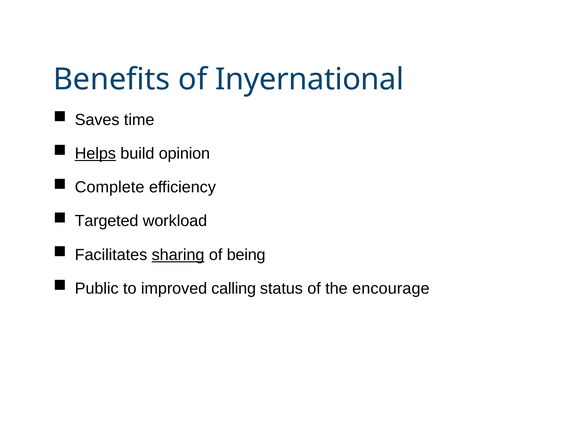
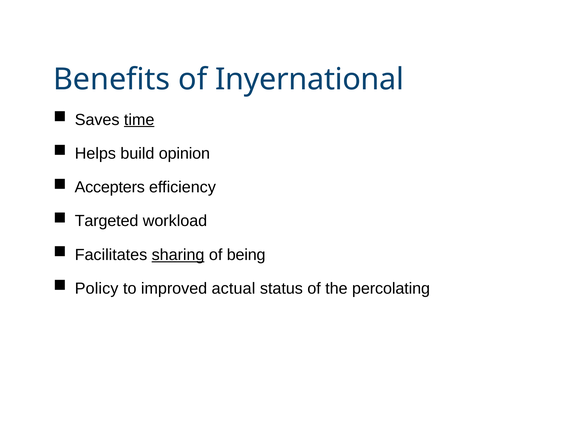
time underline: none -> present
Helps underline: present -> none
Complete: Complete -> Accepters
Public: Public -> Policy
calling: calling -> actual
encourage: encourage -> percolating
